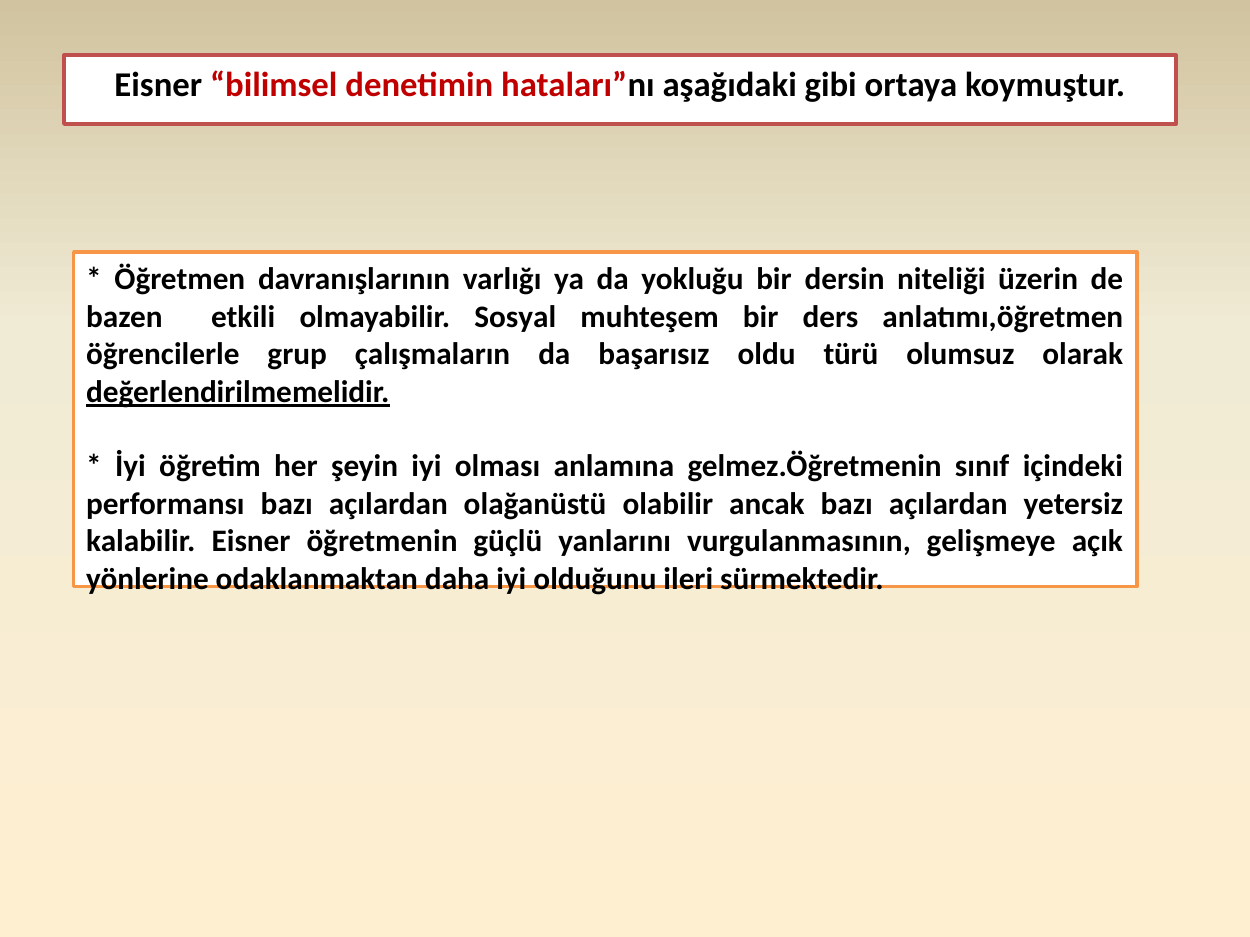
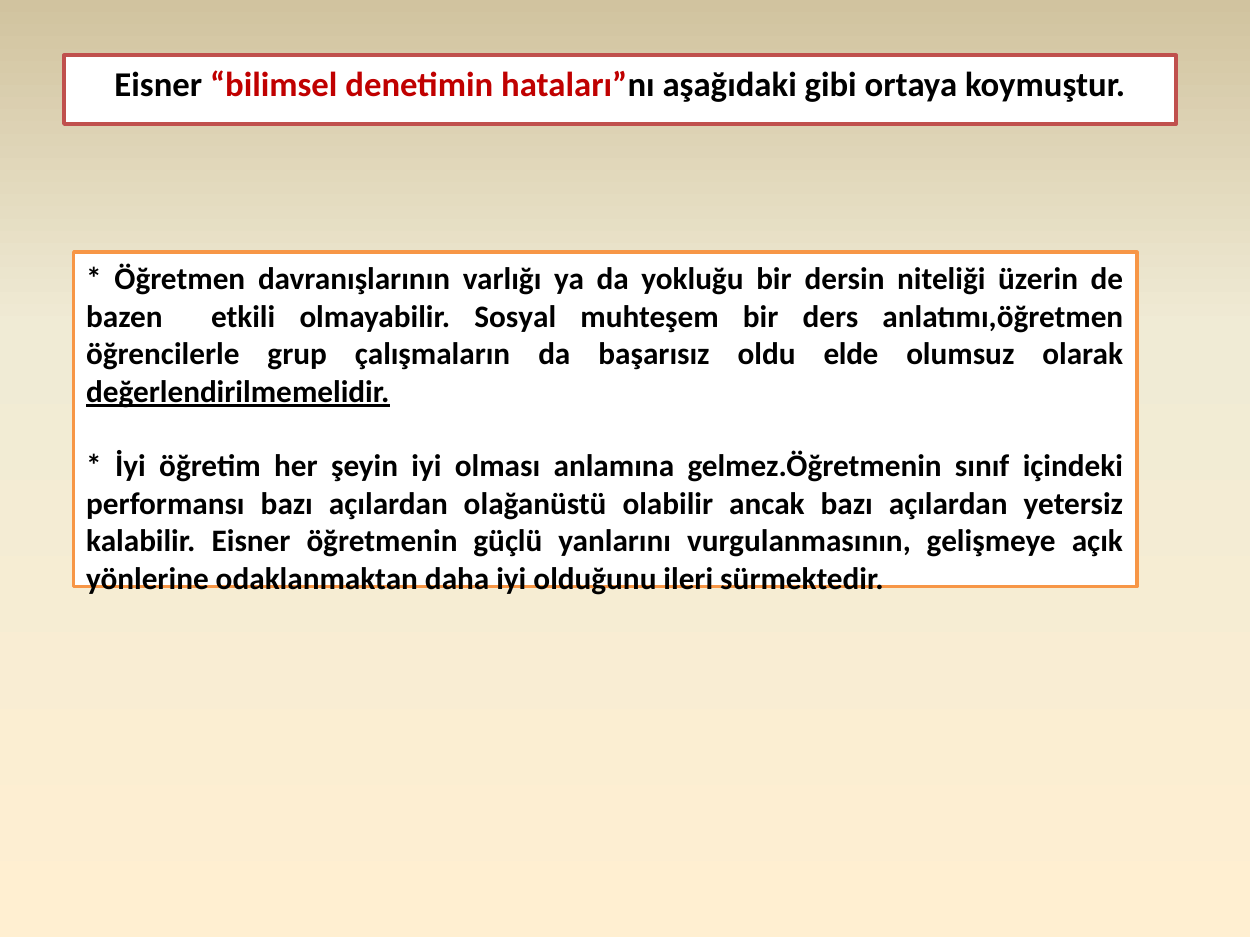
türü: türü -> elde
